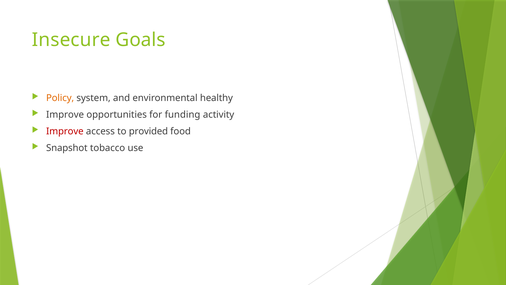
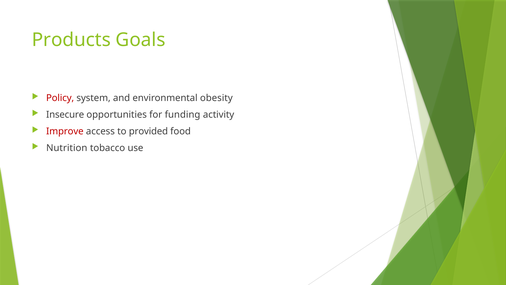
Insecure: Insecure -> Products
Policy colour: orange -> red
healthy: healthy -> obesity
Improve at (65, 115): Improve -> Insecure
Snapshot: Snapshot -> Nutrition
